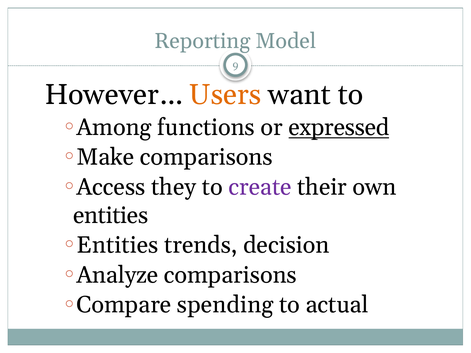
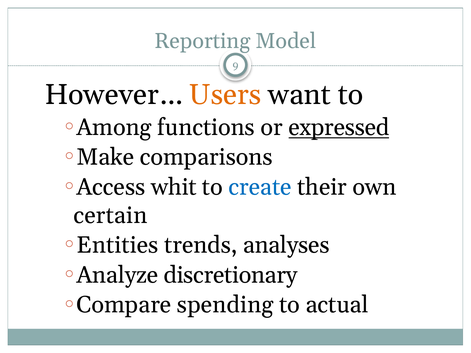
they: they -> whit
create colour: purple -> blue
entities at (111, 215): entities -> certain
decision: decision -> analyses
Analyze comparisons: comparisons -> discretionary
